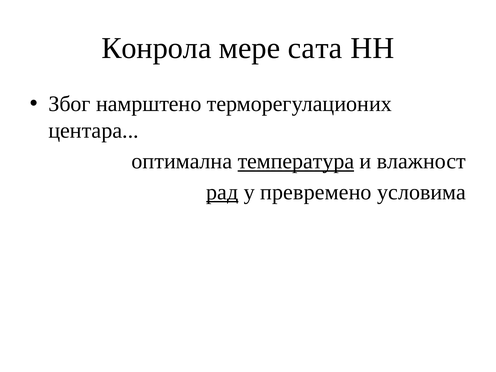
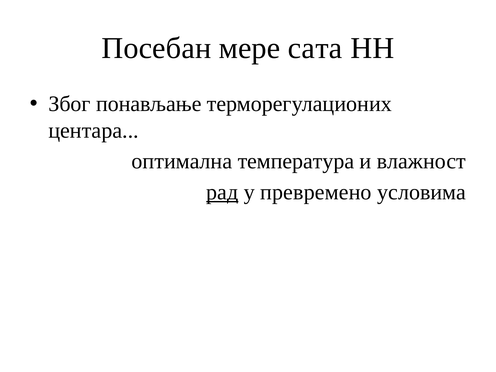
Конрола: Конрола -> Посебан
намрштено: намрштено -> понављање
температура underline: present -> none
